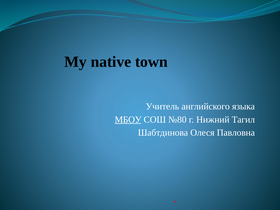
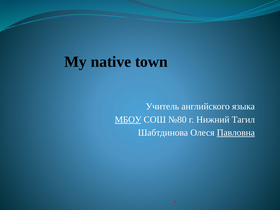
Павловна underline: none -> present
